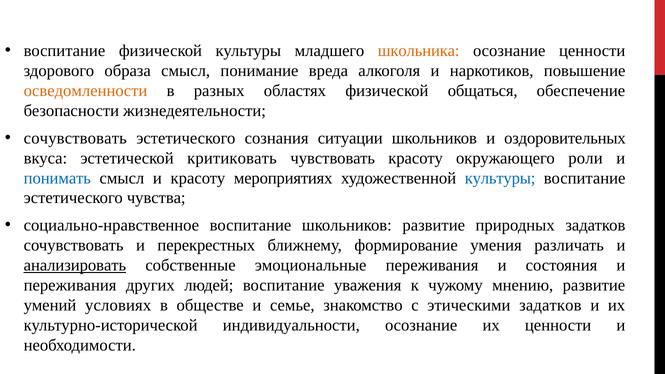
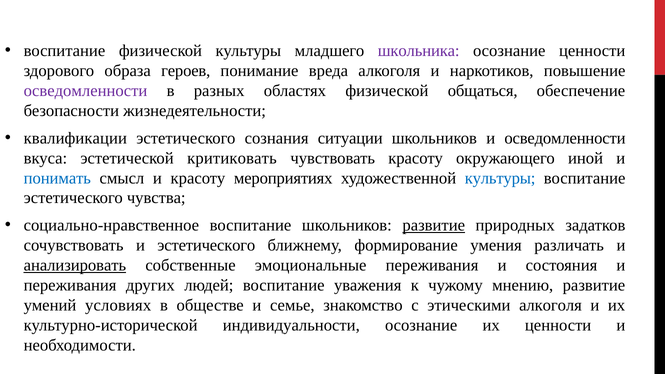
школьника colour: orange -> purple
образа смысл: смысл -> героев
осведомленности at (86, 91) colour: orange -> purple
сочувствовать at (75, 138): сочувствовать -> квалификации
и оздоровительных: оздоровительных -> осведомленности
роли: роли -> иной
развитие at (434, 225) underline: none -> present
и перекрестных: перекрестных -> эстетического
этическими задатков: задатков -> алкоголя
